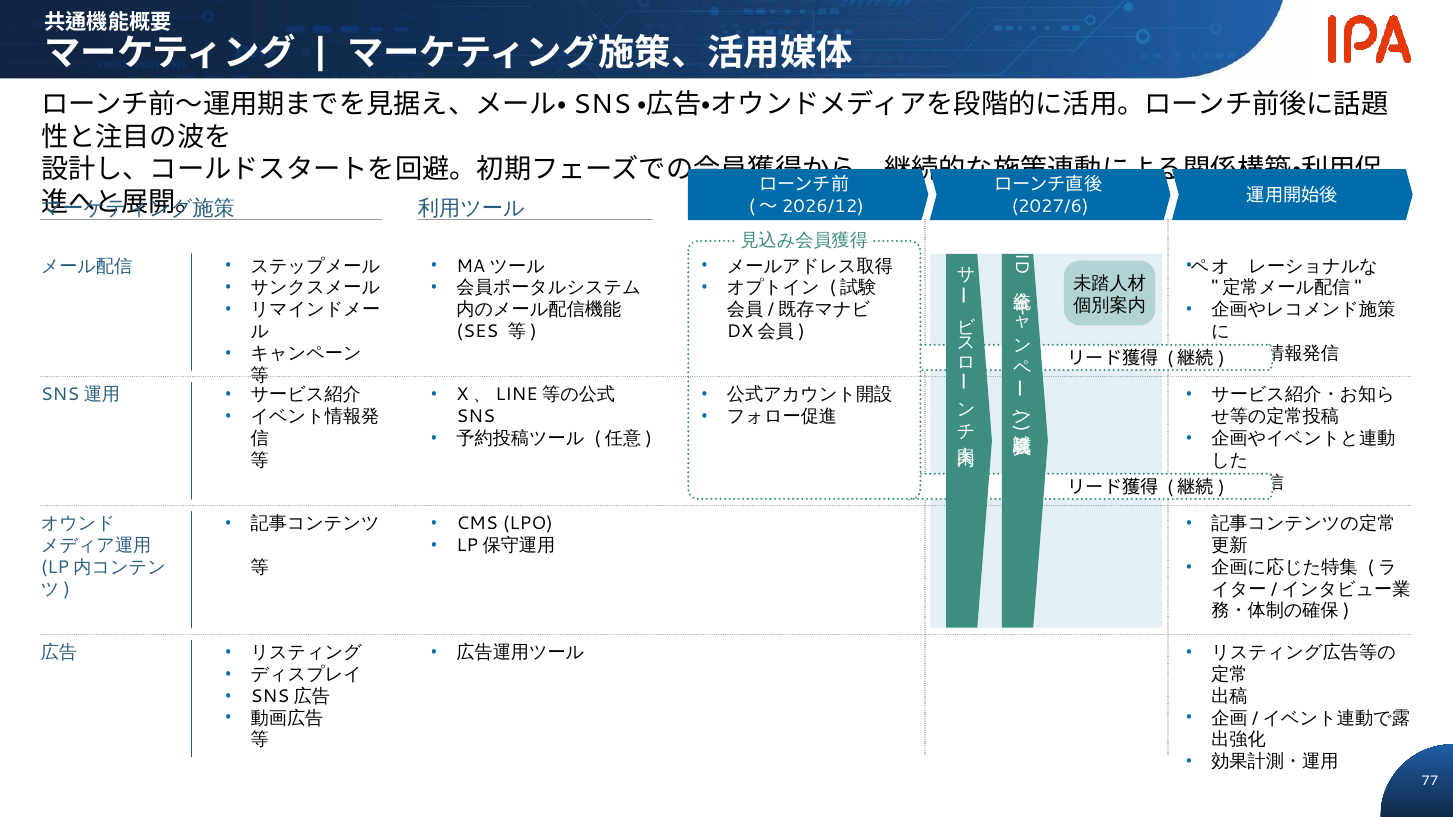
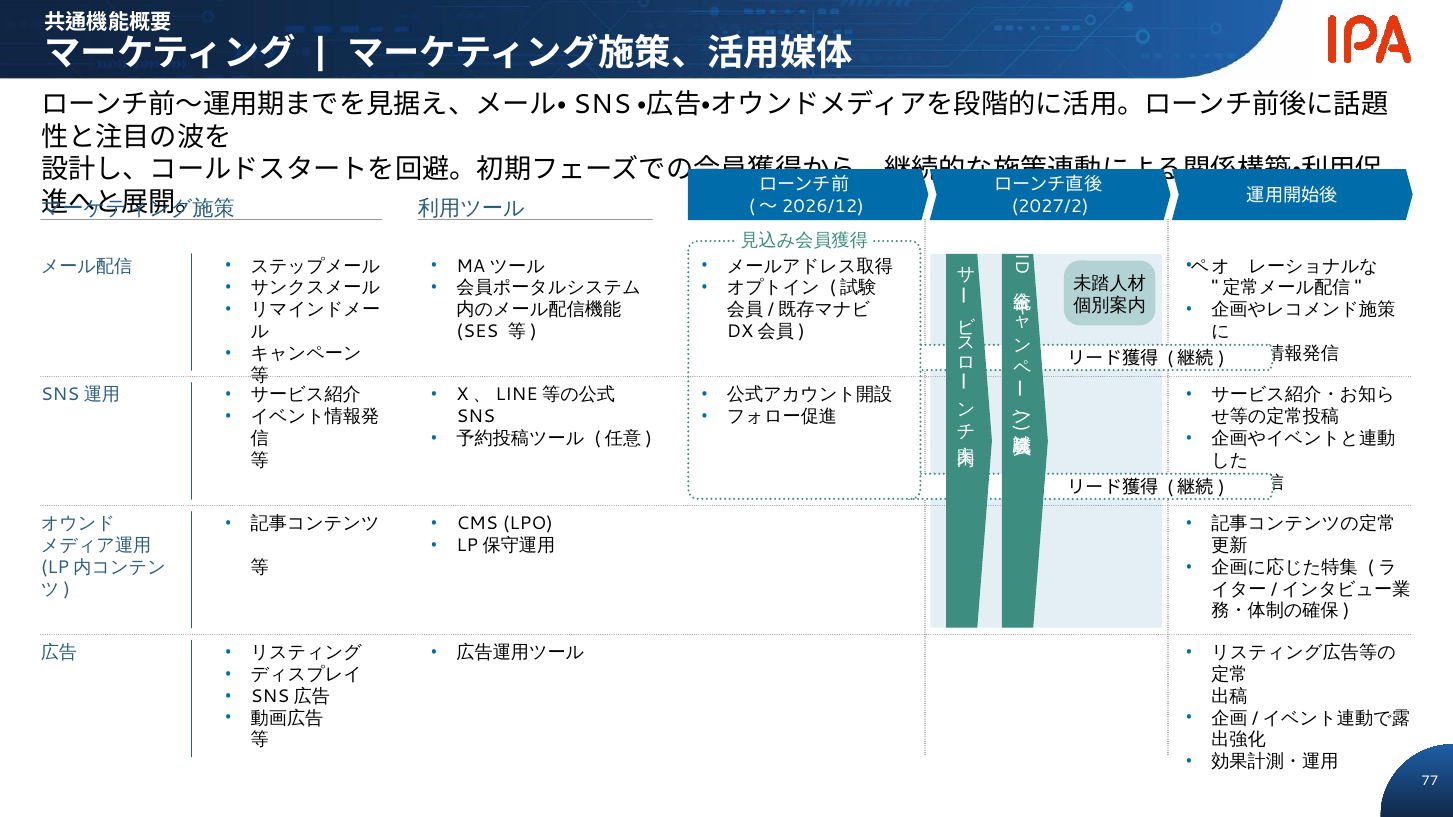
2027/6: 2027/6 -> 2027/2
